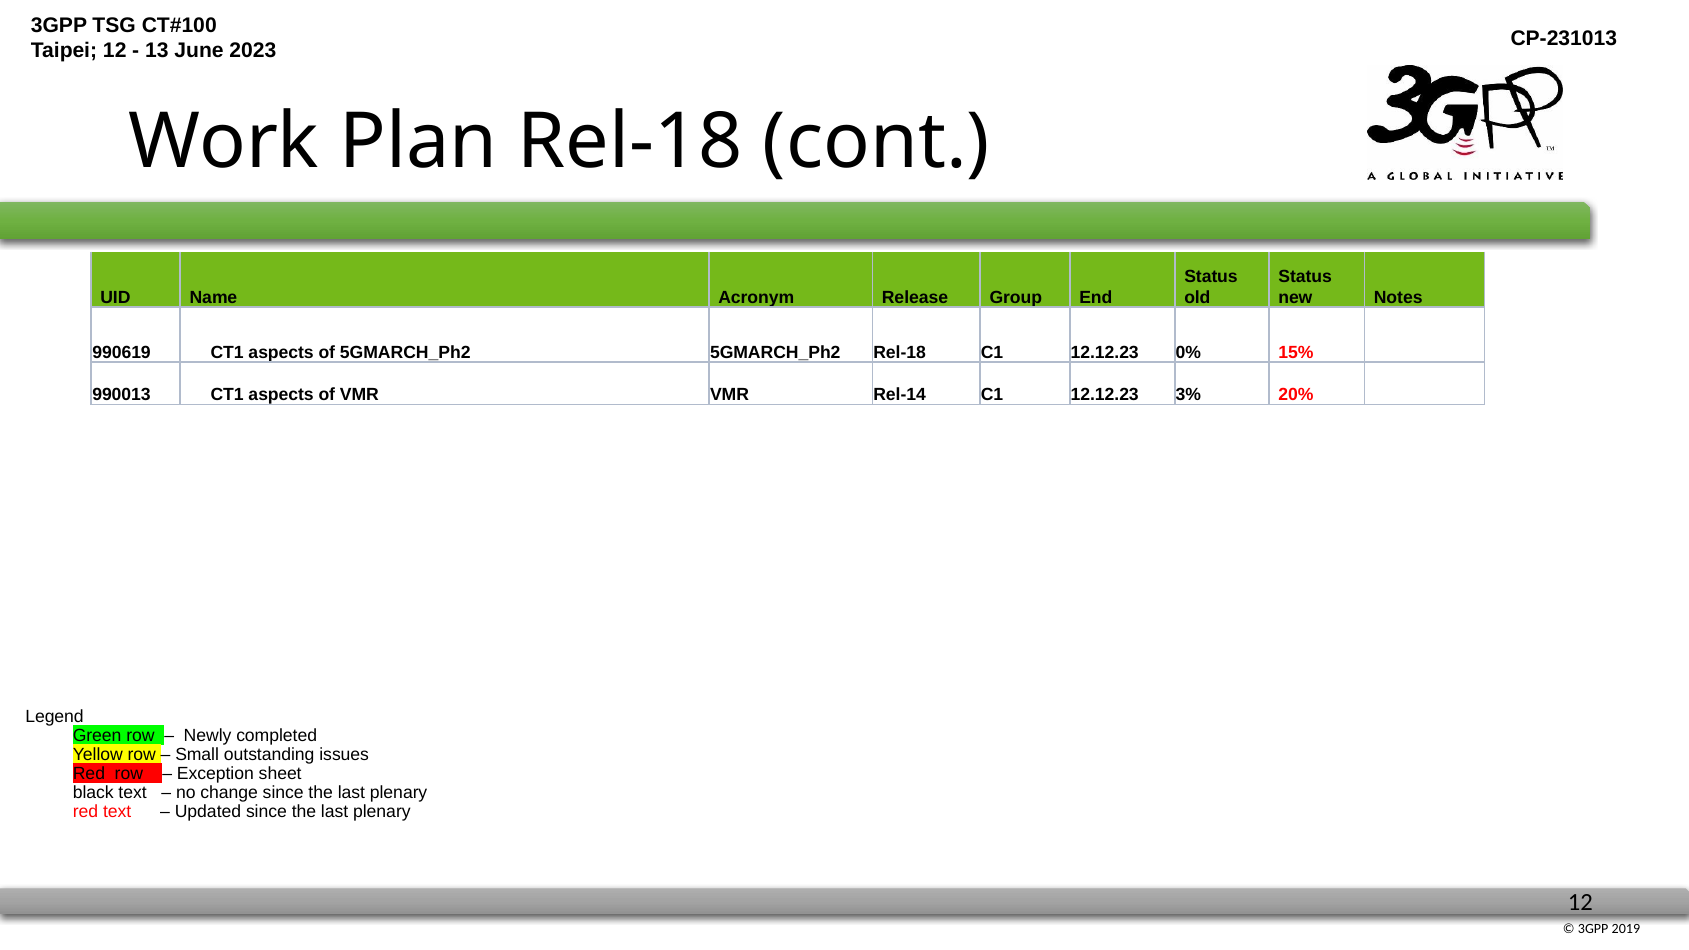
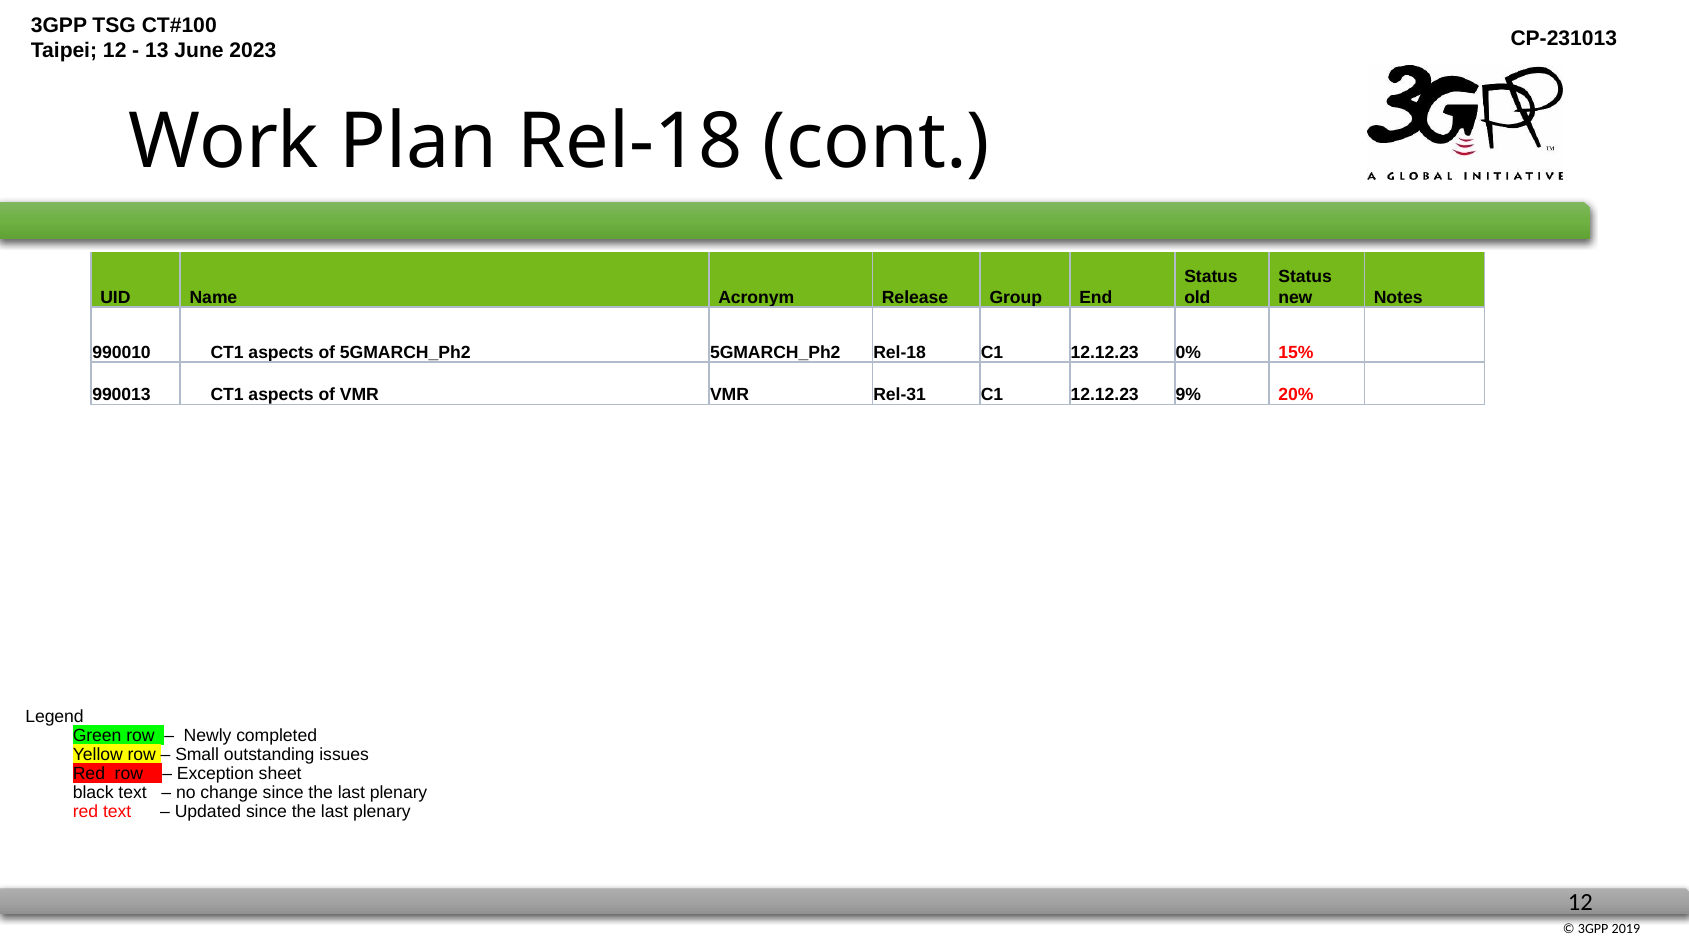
990619: 990619 -> 990010
Rel-14: Rel-14 -> Rel-31
3%: 3% -> 9%
